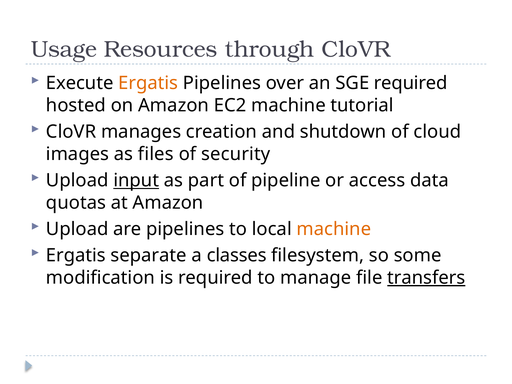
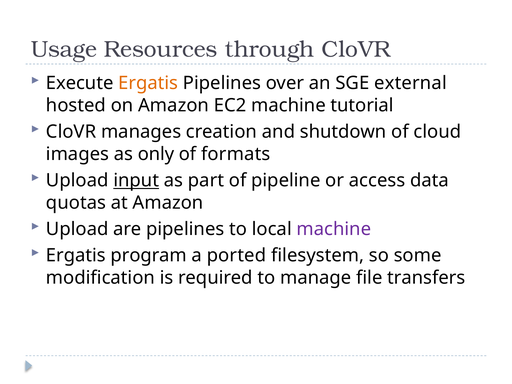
SGE required: required -> external
files: files -> only
security: security -> formats
machine at (334, 229) colour: orange -> purple
separate: separate -> program
classes: classes -> ported
transfers underline: present -> none
